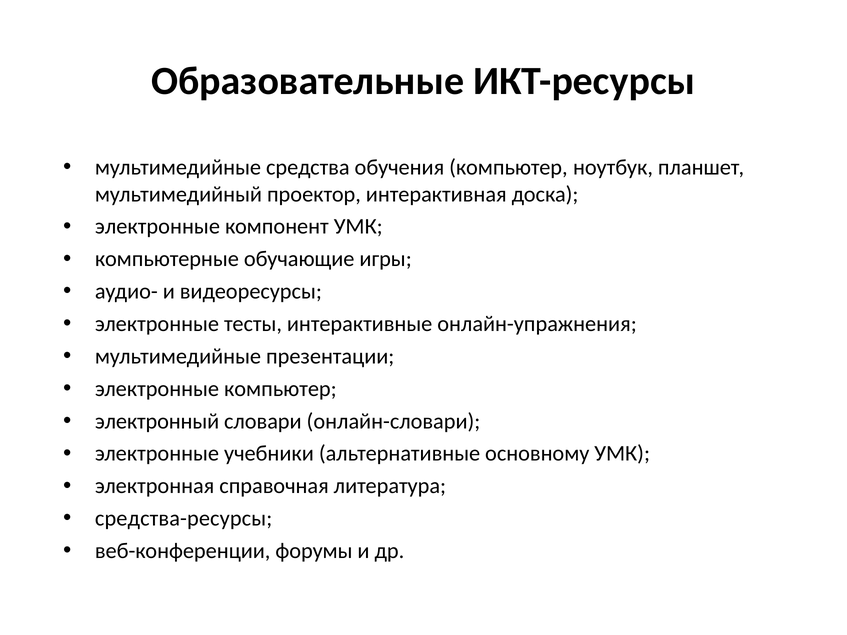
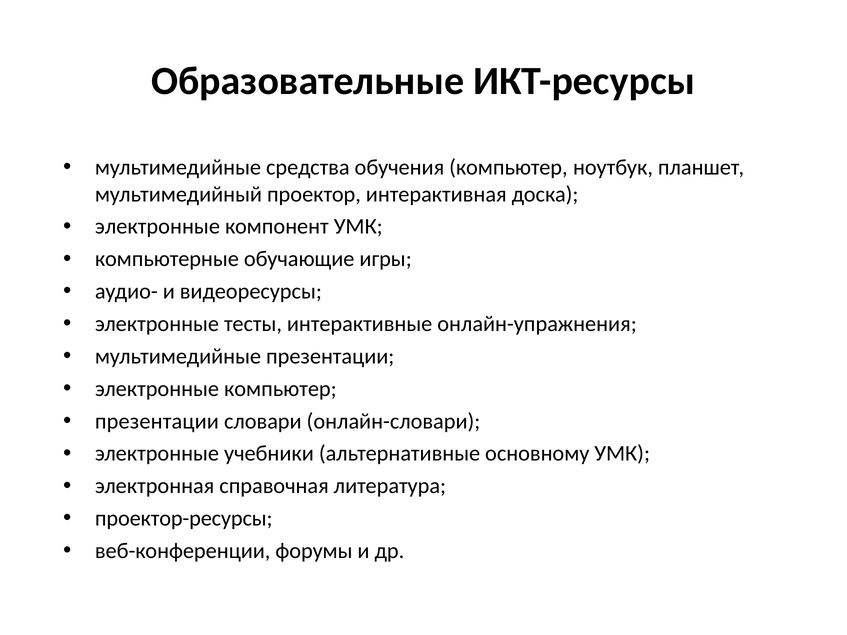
электронный at (157, 421): электронный -> презентации
средства-ресурсы: средства-ресурсы -> проектор-ресурсы
